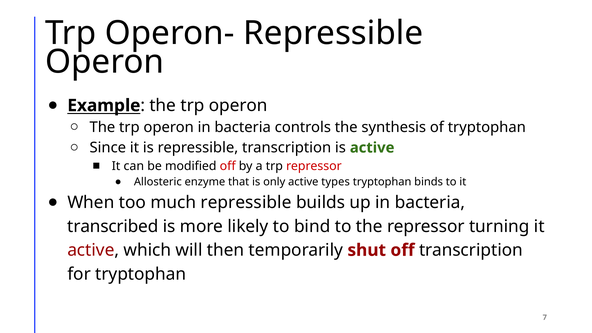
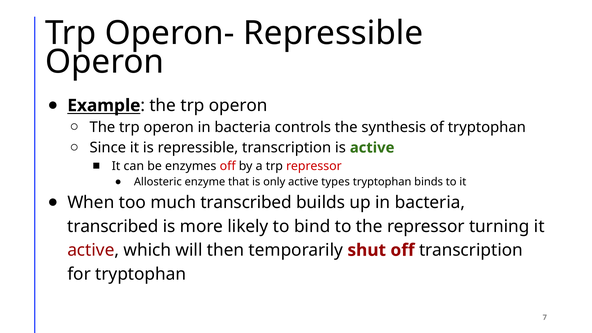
modified: modified -> enzymes
much repressible: repressible -> transcribed
